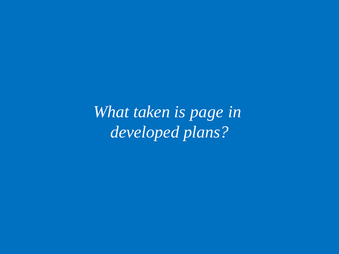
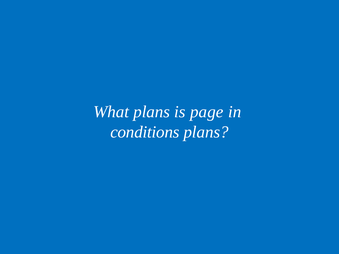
What taken: taken -> plans
developed: developed -> conditions
